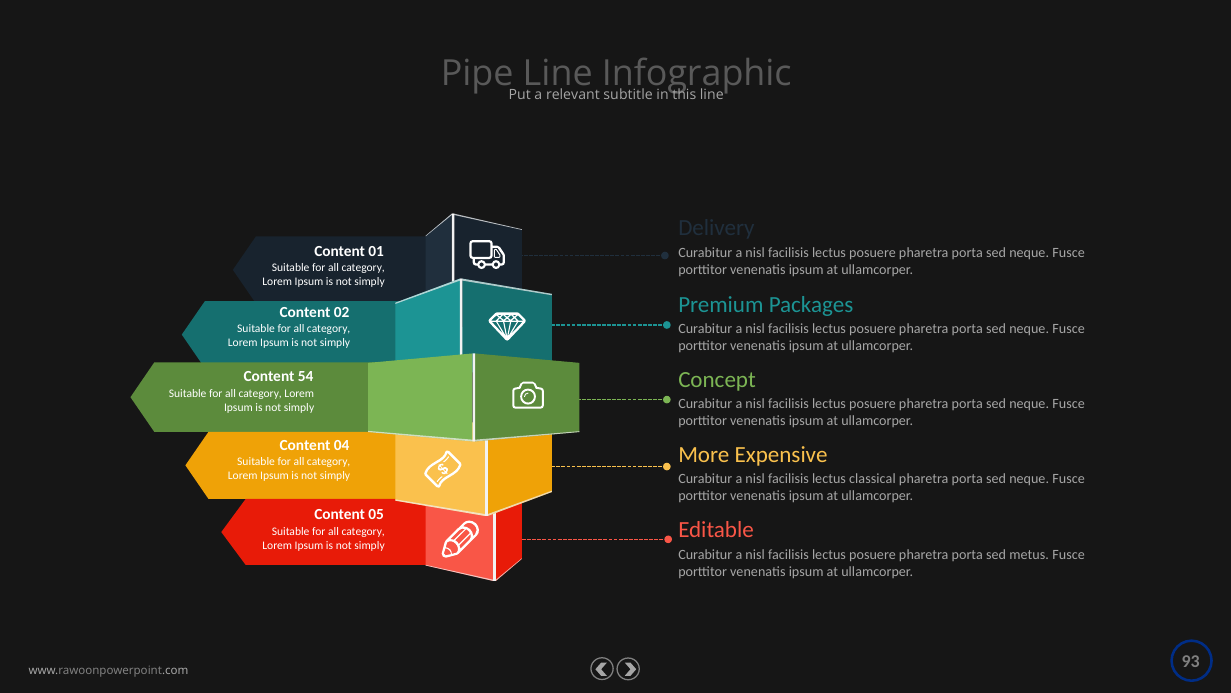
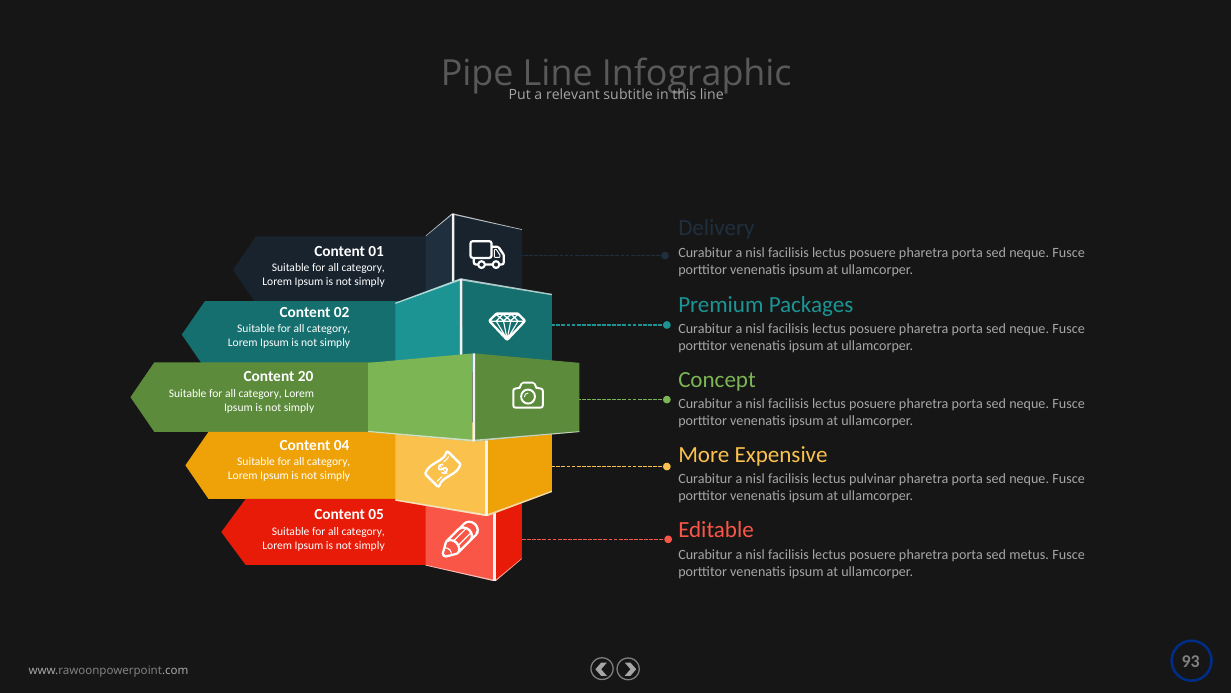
54: 54 -> 20
classical: classical -> pulvinar
